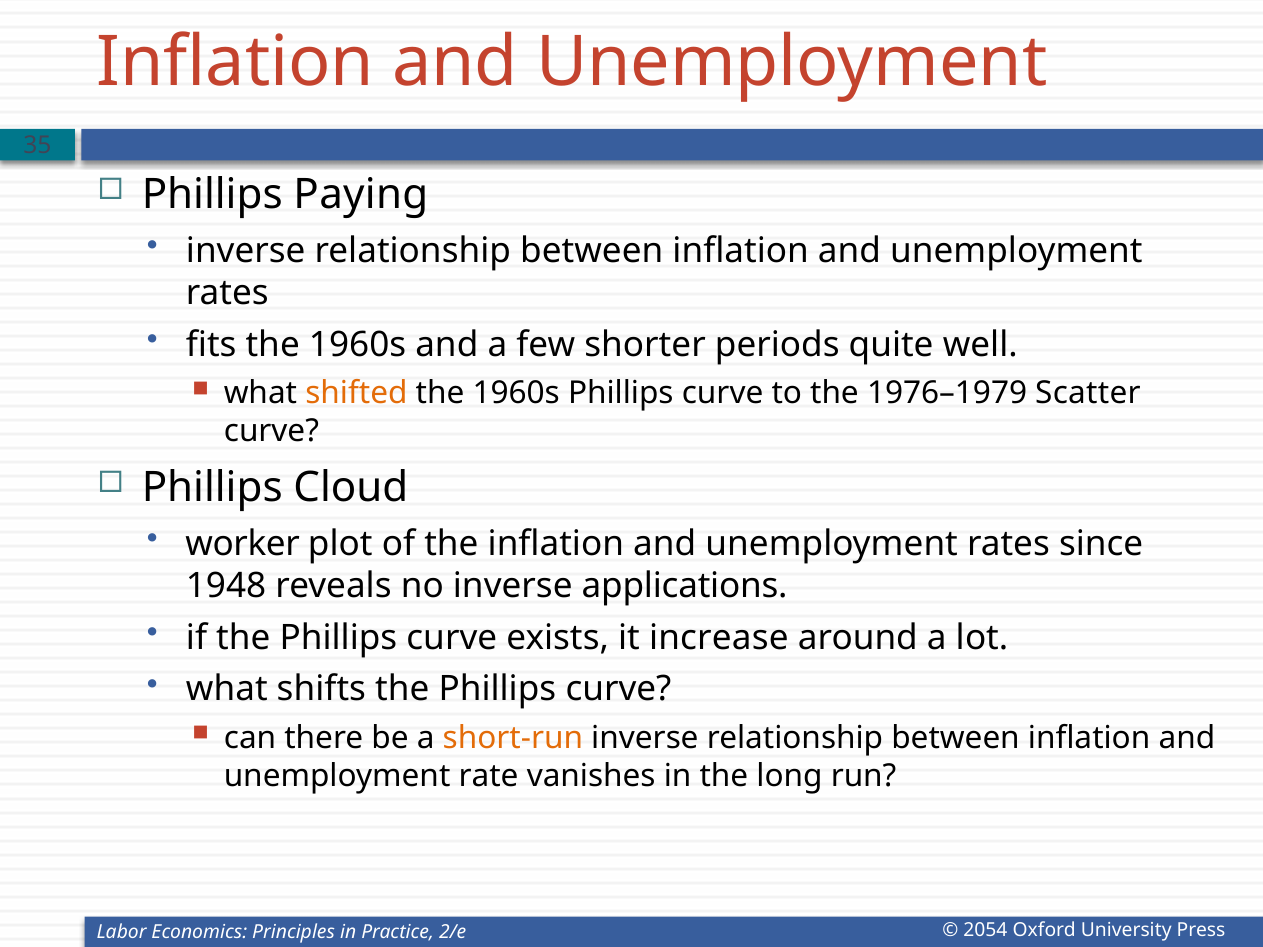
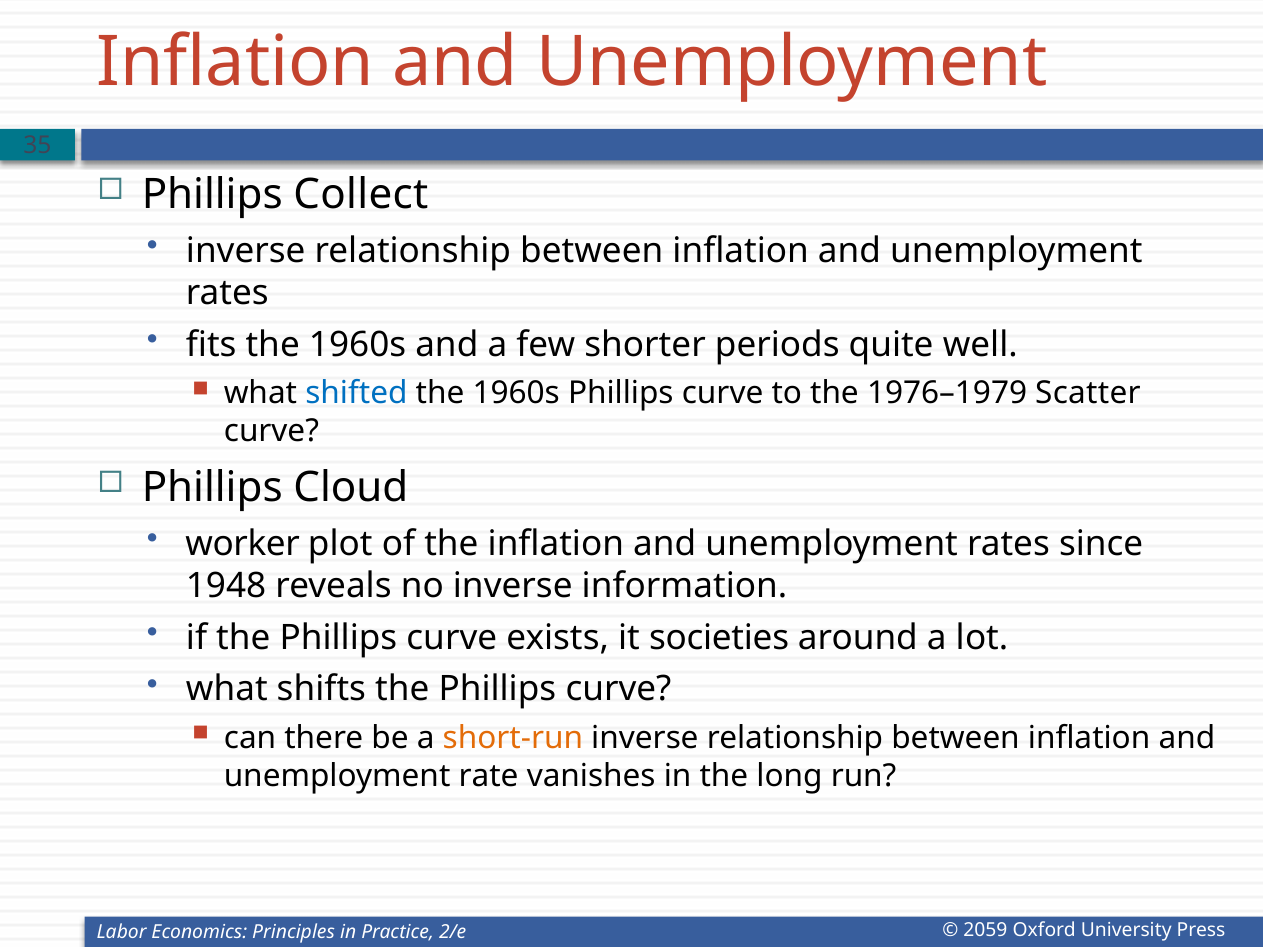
Paying: Paying -> Collect
shifted colour: orange -> blue
applications: applications -> information
increase: increase -> societies
2054: 2054 -> 2059
